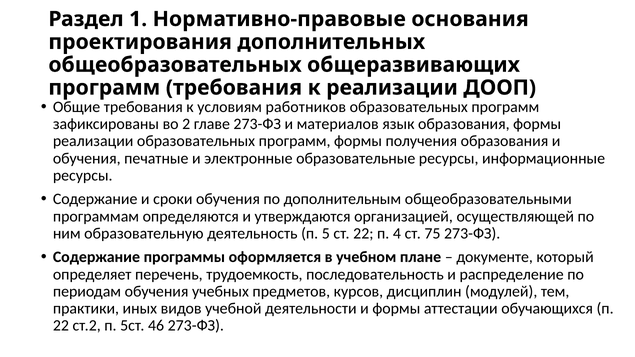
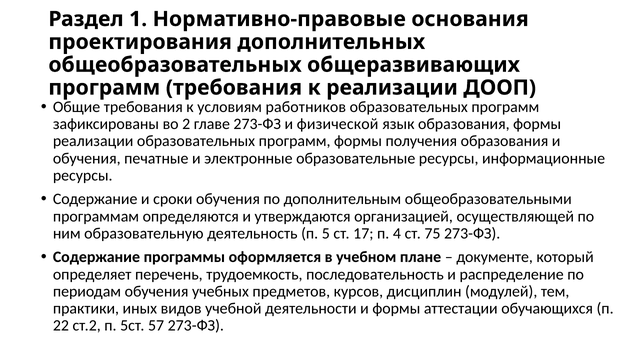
материалов: материалов -> физической
ст 22: 22 -> 17
46: 46 -> 57
